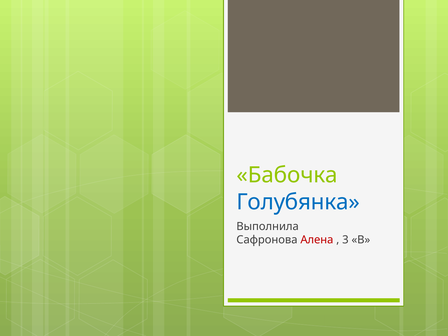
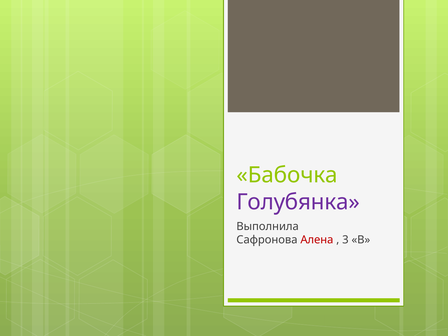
Голубянка colour: blue -> purple
